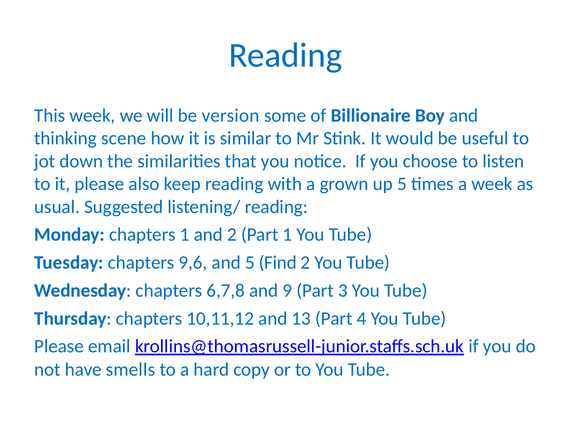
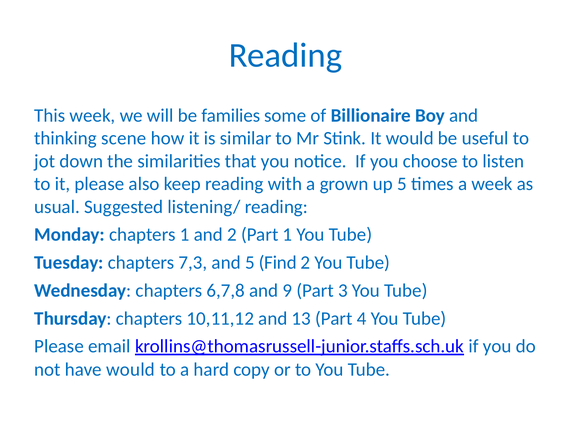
version: version -> families
9,6: 9,6 -> 7,3
have smells: smells -> would
